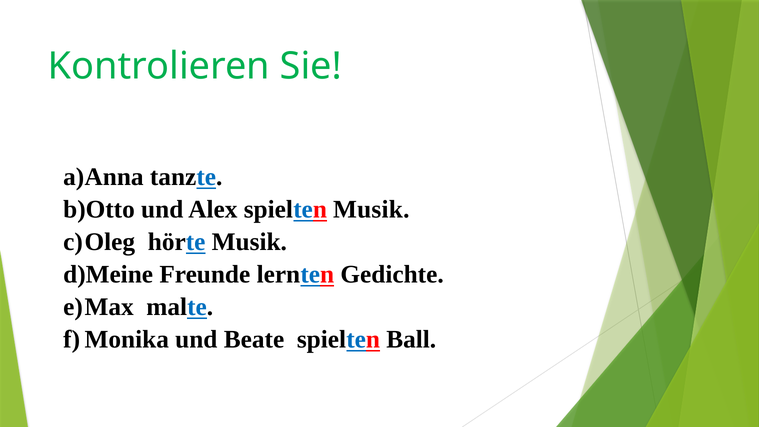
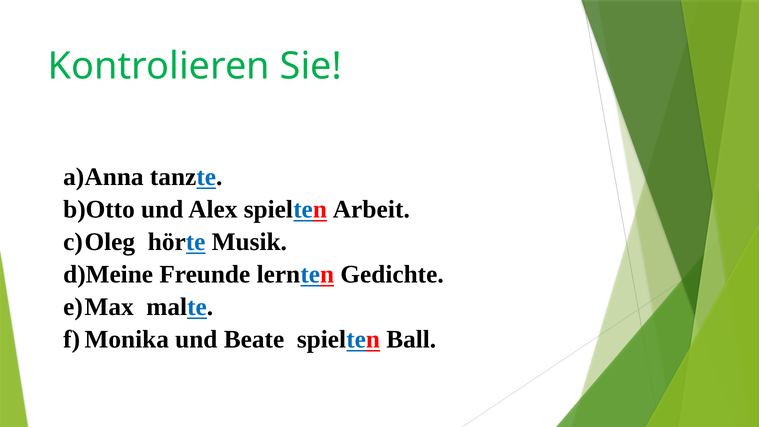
spielten Musik: Musik -> Arbeit
